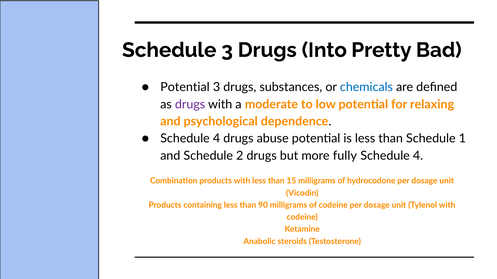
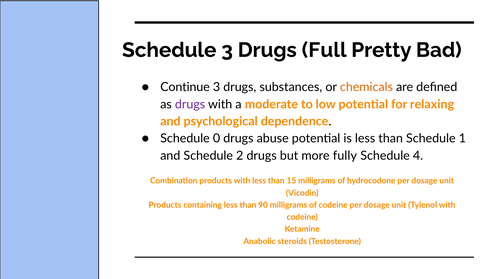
Into: Into -> Full
Potential at (185, 87): Potential -> Continue
chemicals colour: blue -> orange
4 at (217, 139): 4 -> 0
